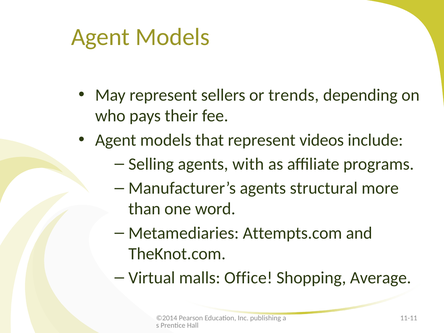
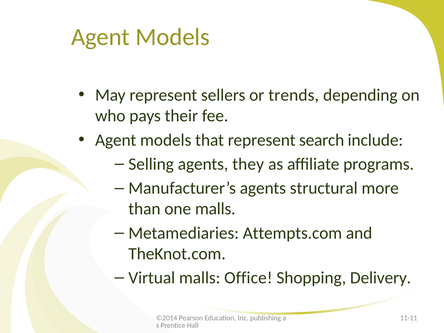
videos: videos -> search
with: with -> they
one word: word -> malls
Average: Average -> Delivery
